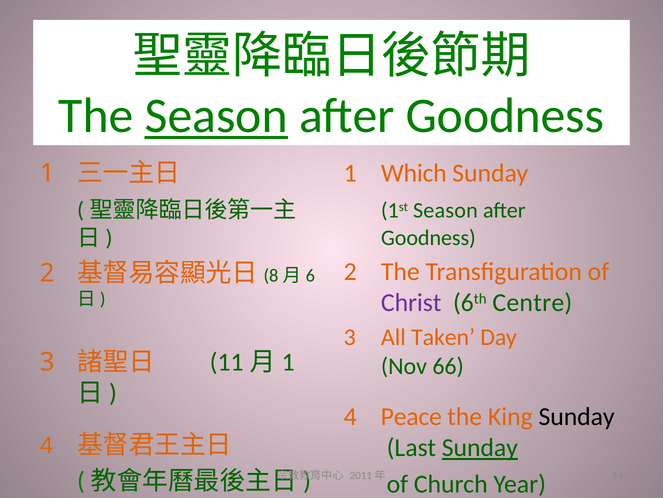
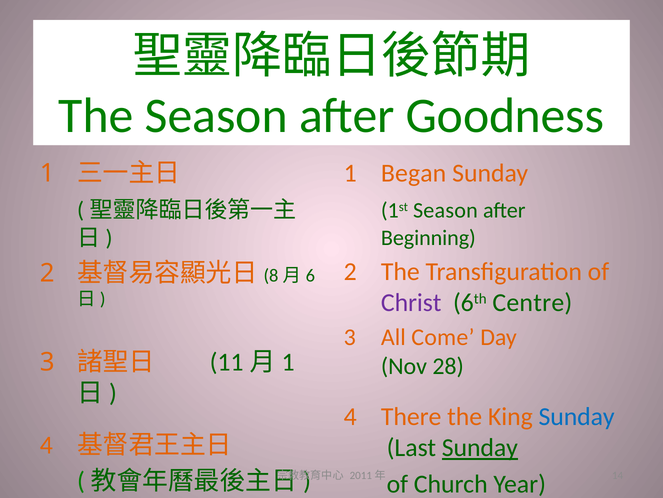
Season at (216, 116) underline: present -> none
Which: Which -> Began
Goodness at (428, 237): Goodness -> Beginning
Taken: Taken -> Come
66: 66 -> 28
Peace: Peace -> There
Sunday at (577, 416) colour: black -> blue
